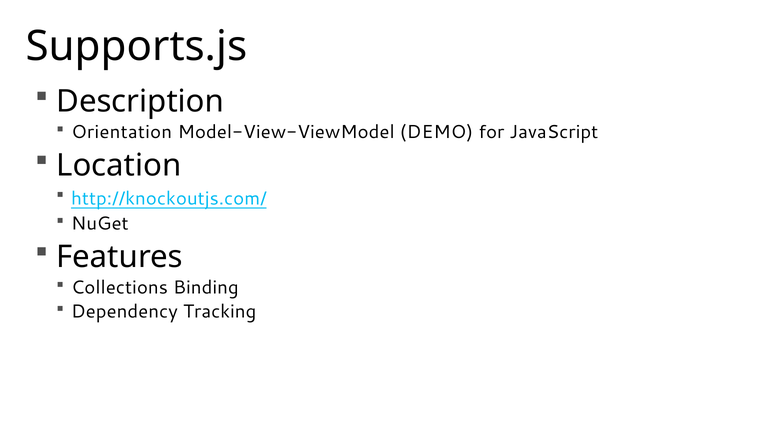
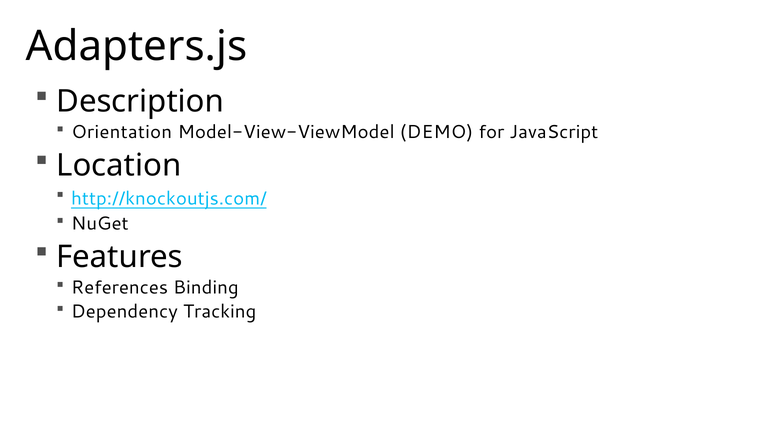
Supports.js: Supports.js -> Adapters.js
Collections: Collections -> References
